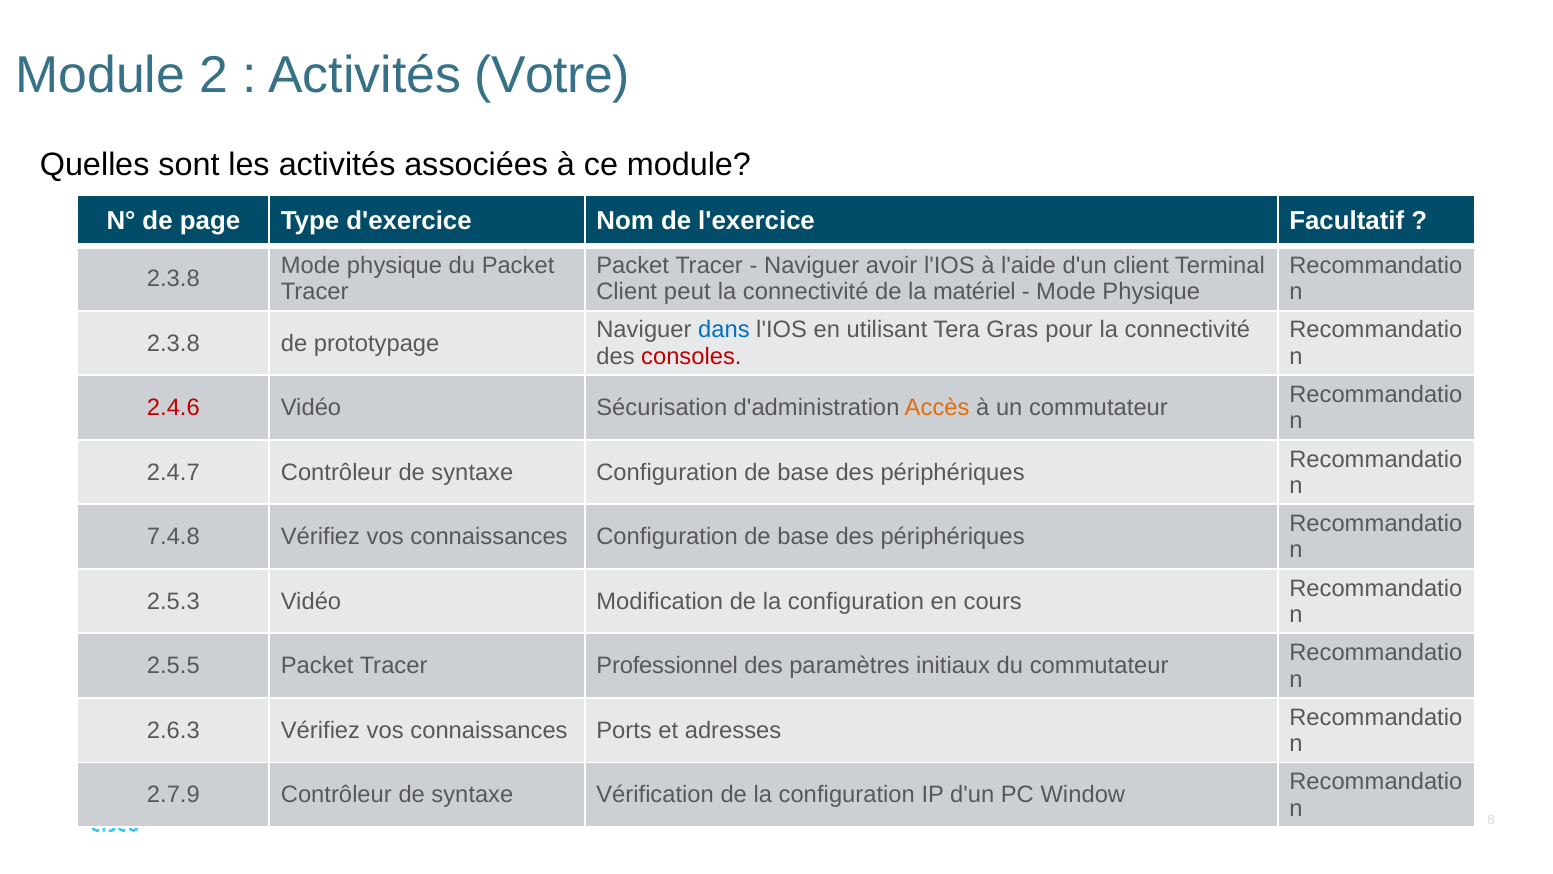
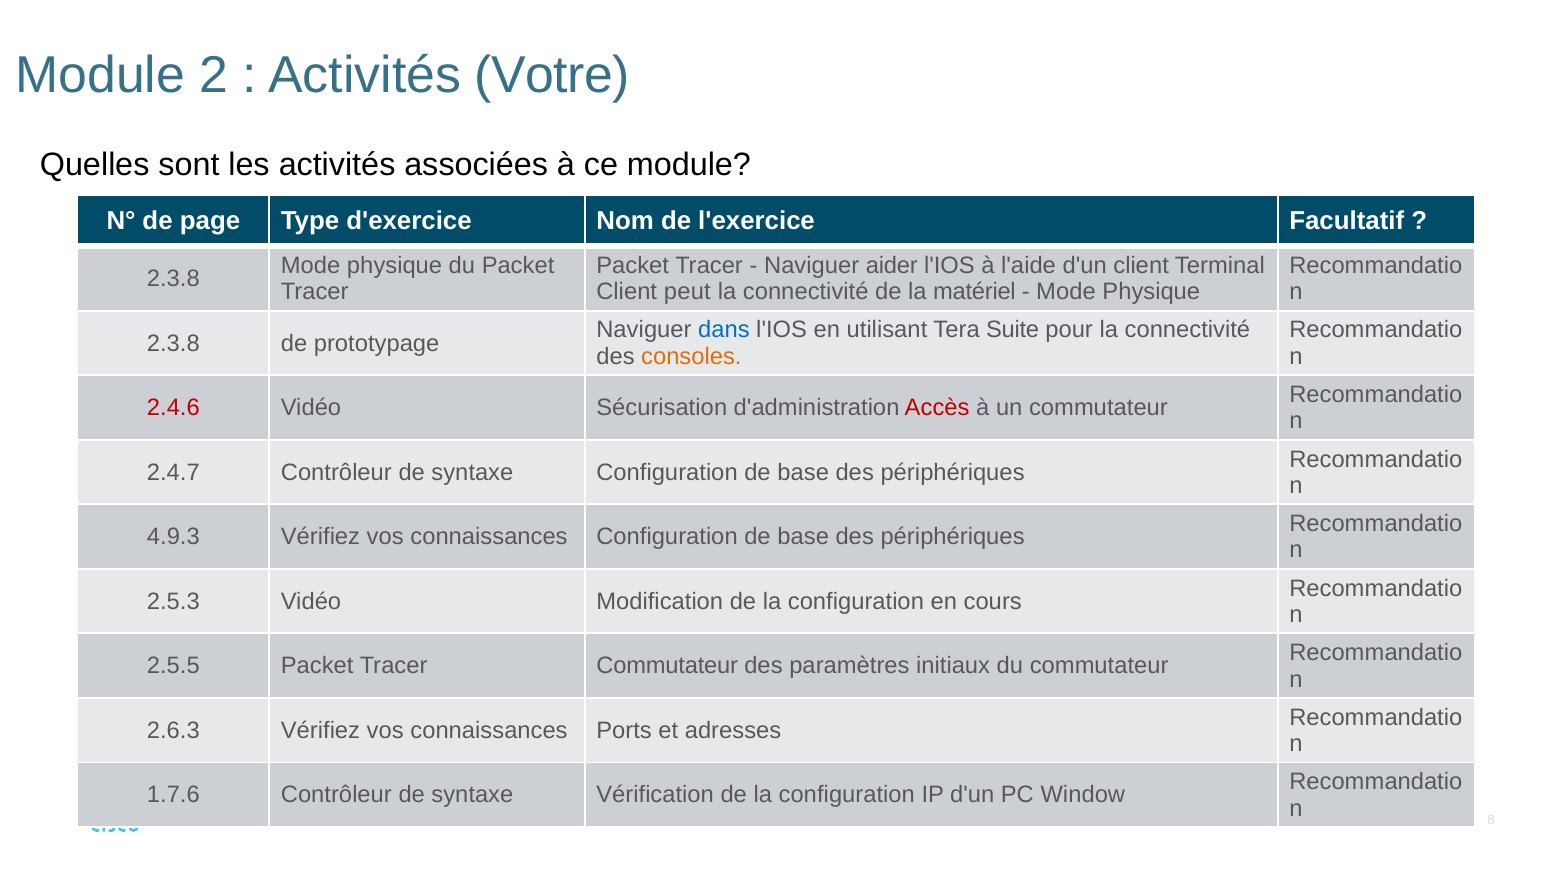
avoir: avoir -> aider
Gras: Gras -> Suite
consoles colour: red -> orange
Accès colour: orange -> red
7.4.8: 7.4.8 -> 4.9.3
Tracer Professionnel: Professionnel -> Commutateur
2.7.9: 2.7.9 -> 1.7.6
